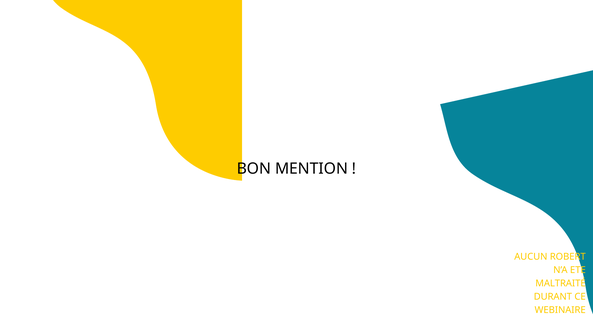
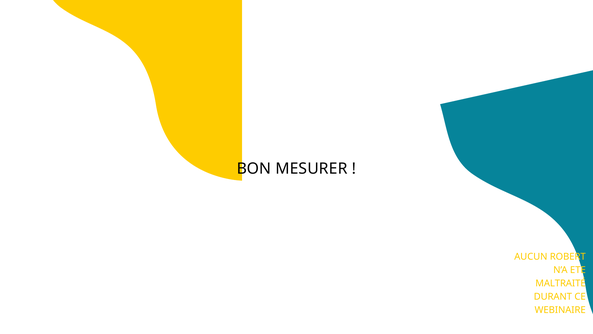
MENTION: MENTION -> MESURER
